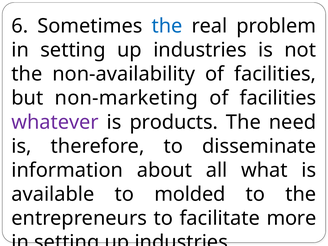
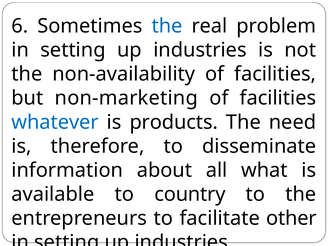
whatever colour: purple -> blue
molded: molded -> country
more: more -> other
